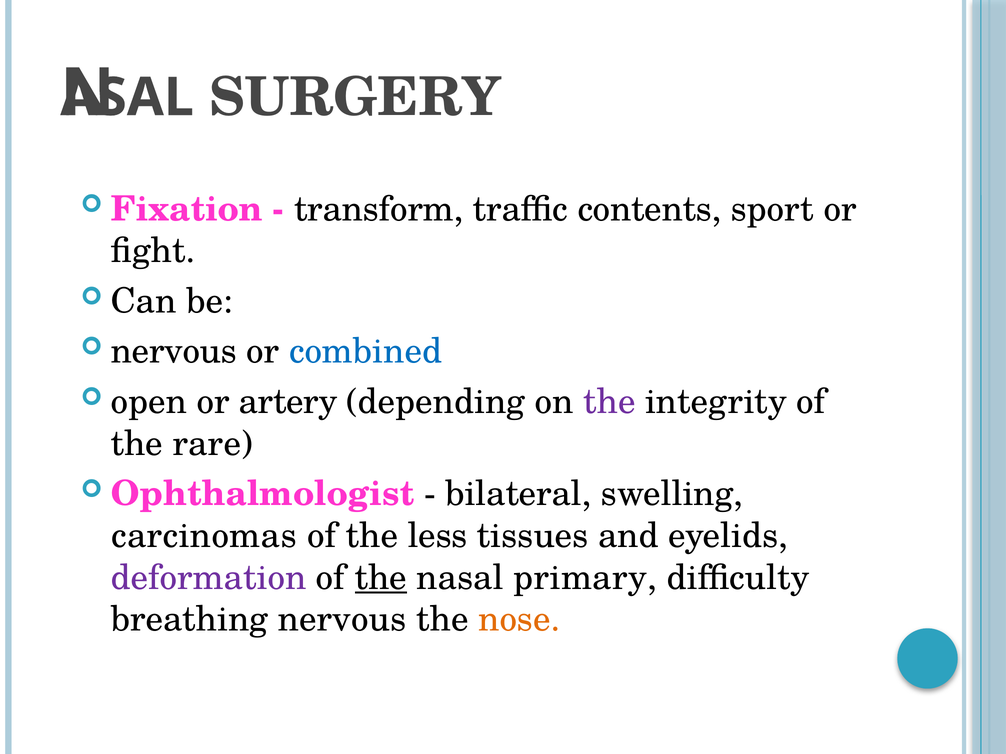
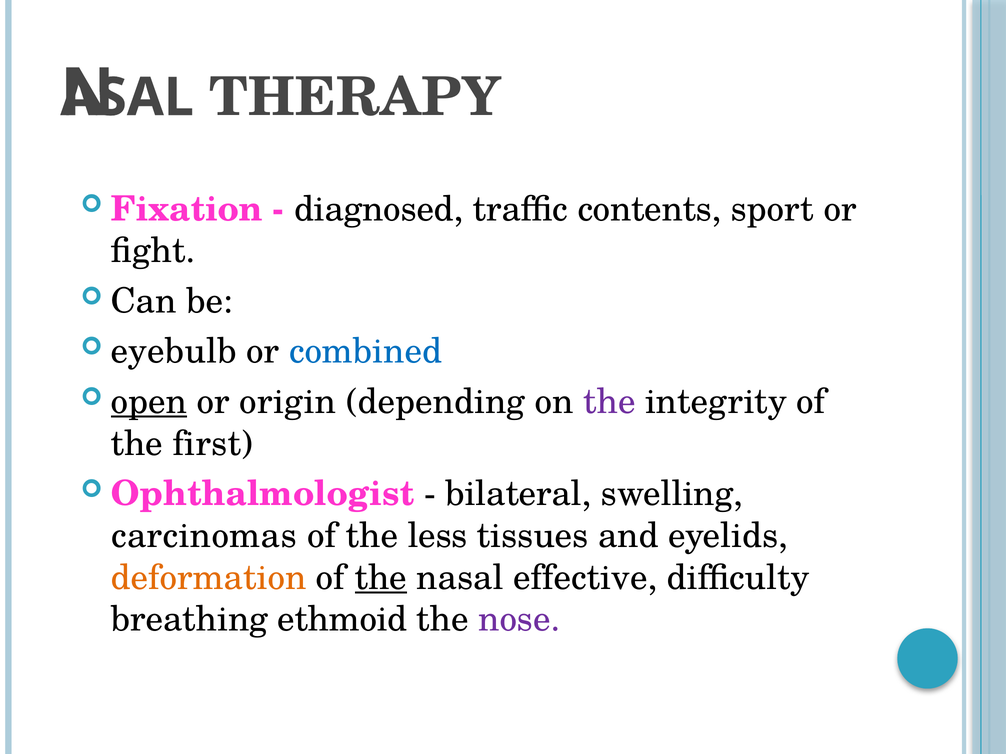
SURGERY: SURGERY -> THERAPY
transform: transform -> diagnosed
nervous at (174, 352): nervous -> eyebulb
open underline: none -> present
artery: artery -> origin
rare: rare -> first
deformation colour: purple -> orange
primary: primary -> effective
breathing nervous: nervous -> ethmoid
nose colour: orange -> purple
